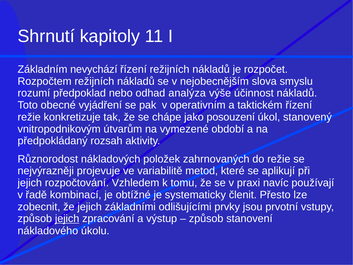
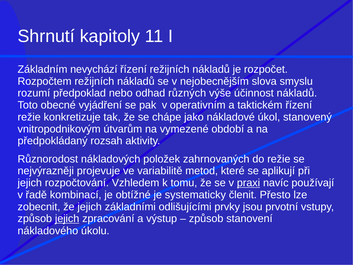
analýza: analýza -> různých
posouzení: posouzení -> nákladové
praxi underline: none -> present
